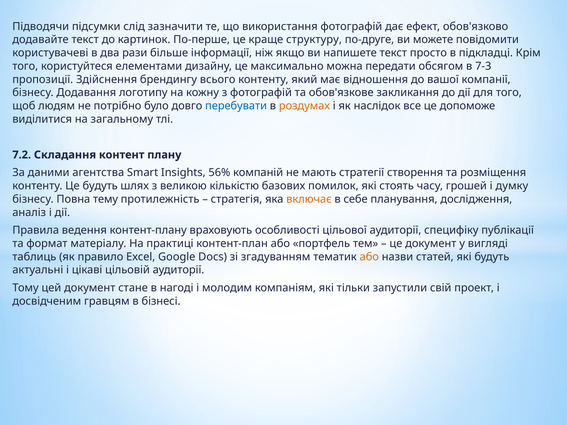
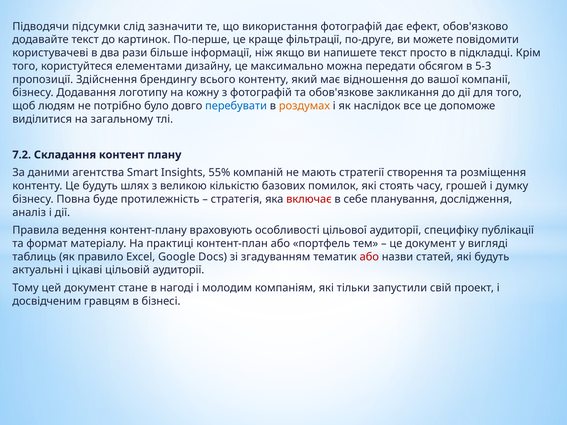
структуру: структуру -> фільтрації
7-3: 7-3 -> 5-3
56%: 56% -> 55%
тему: тему -> буде
включає colour: orange -> red
або at (369, 257) colour: orange -> red
